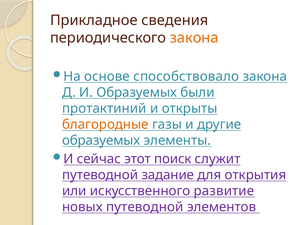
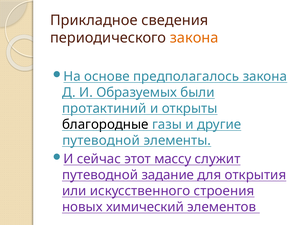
способствовало: способствовало -> предполагалось
благородные colour: orange -> black
образуемых at (101, 140): образуемых -> путеводной
поиск: поиск -> массу
развитие: развитие -> строения
новых путеводной: путеводной -> химический
